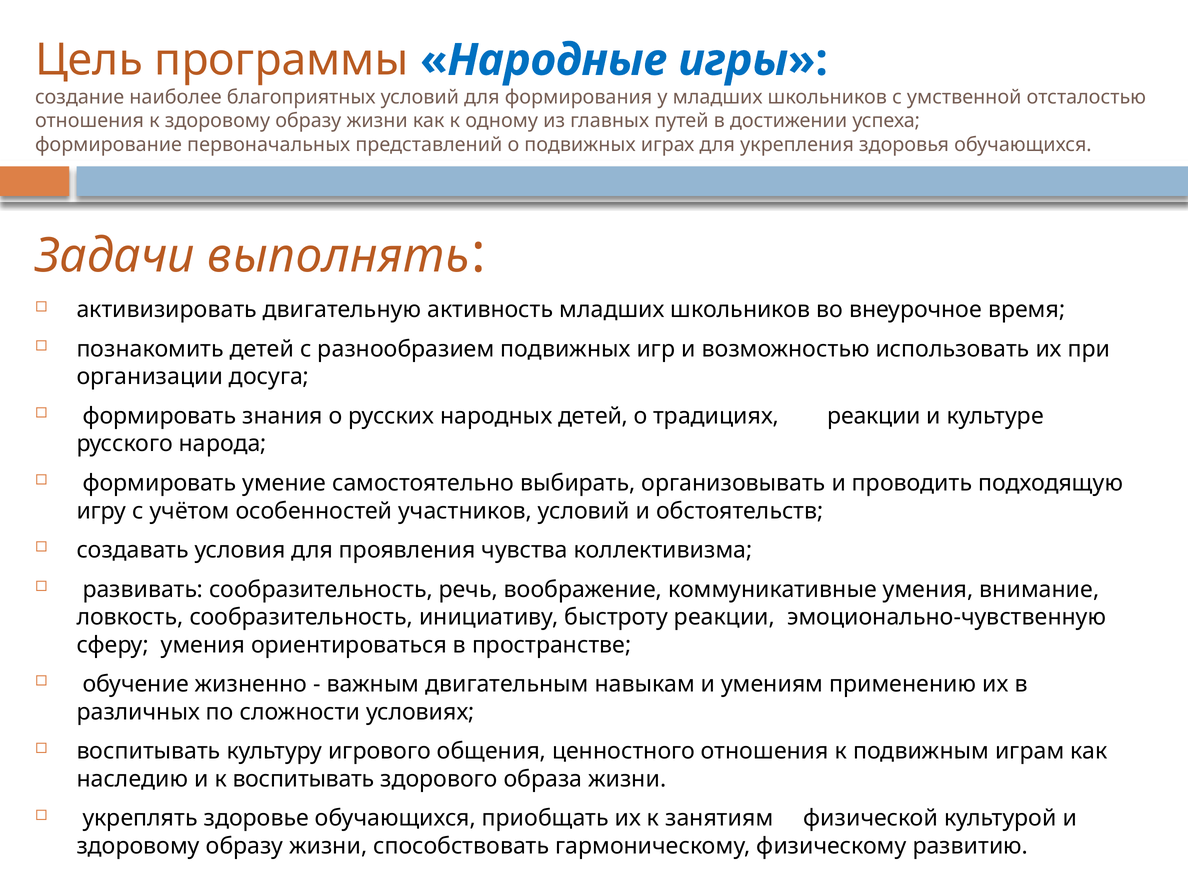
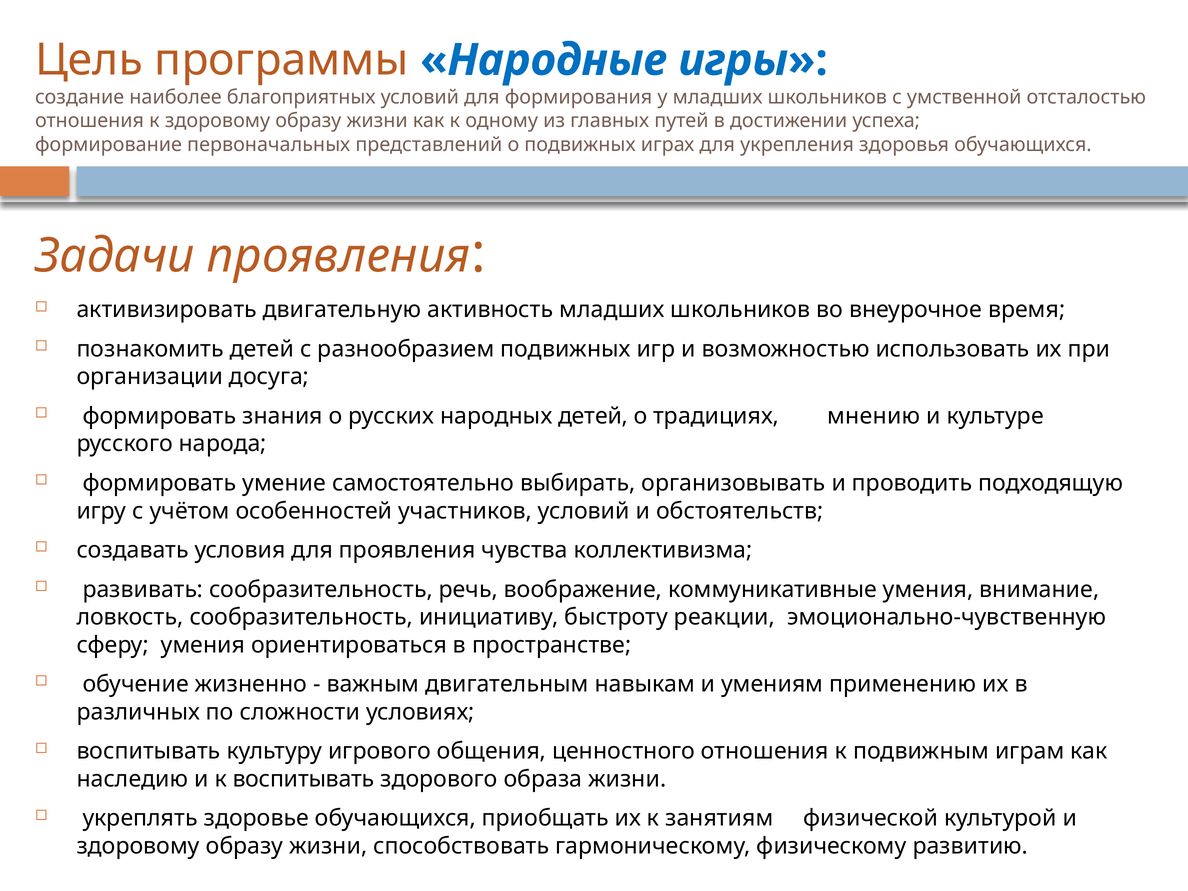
Задачи выполнять: выполнять -> проявления
традициях реакции: реакции -> мнению
